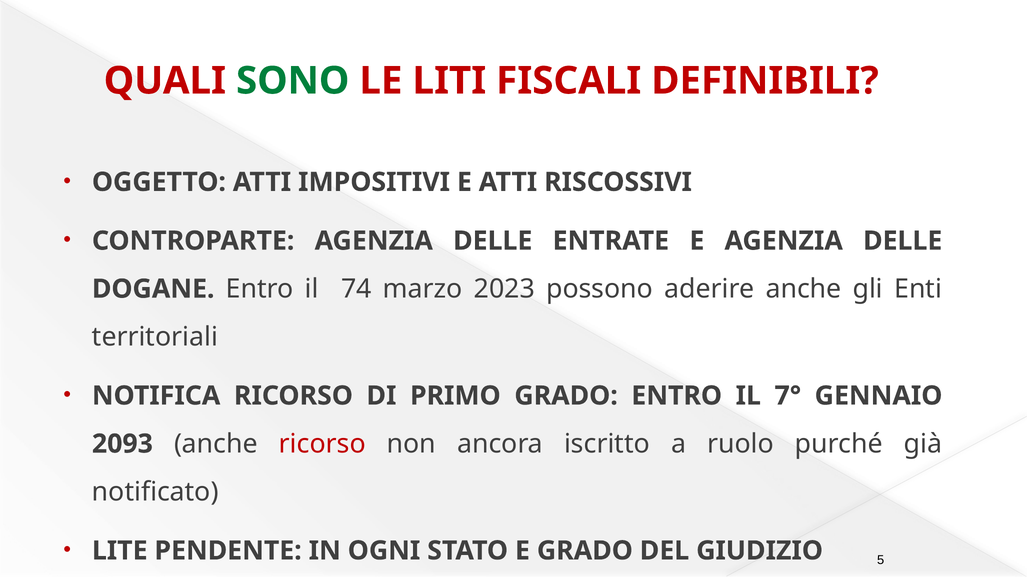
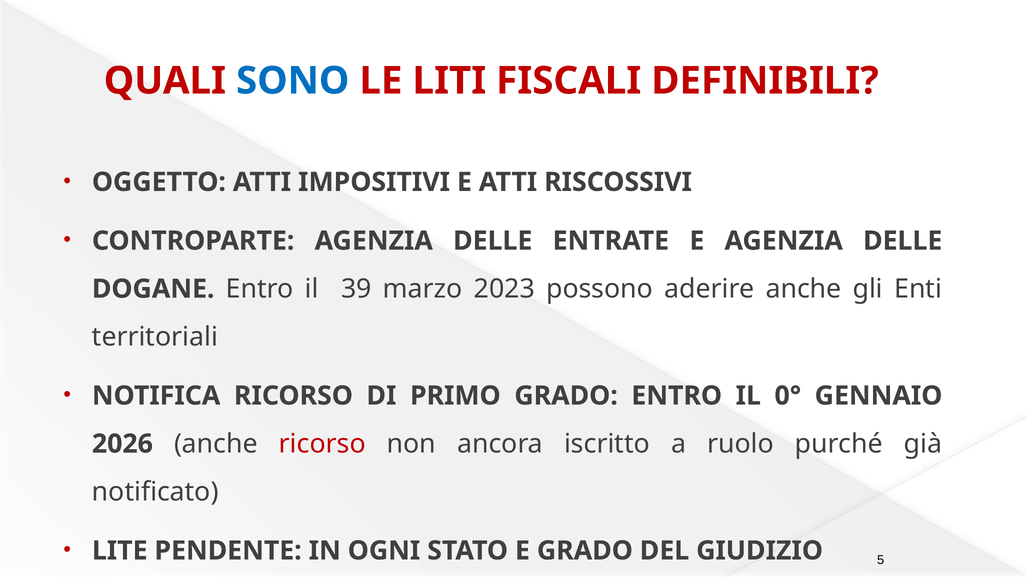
SONO colour: green -> blue
74: 74 -> 39
7°: 7° -> 0°
2093: 2093 -> 2026
